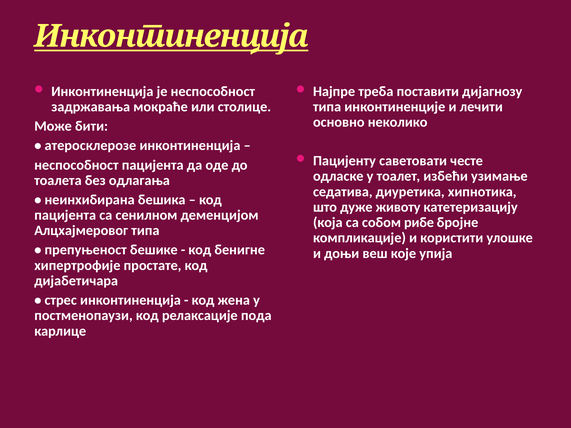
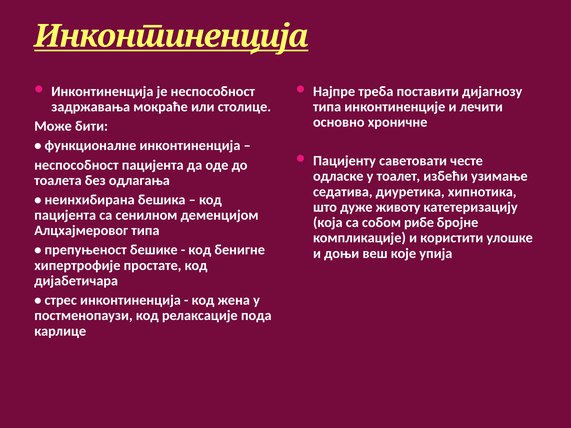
неколико: неколико -> хроничне
атеросклерозе: атеросклерозе -> функционалне
